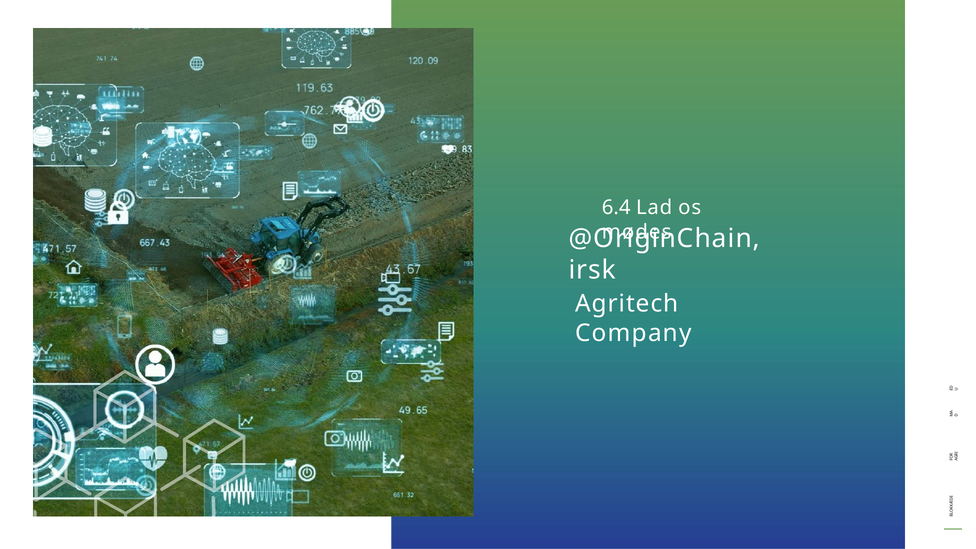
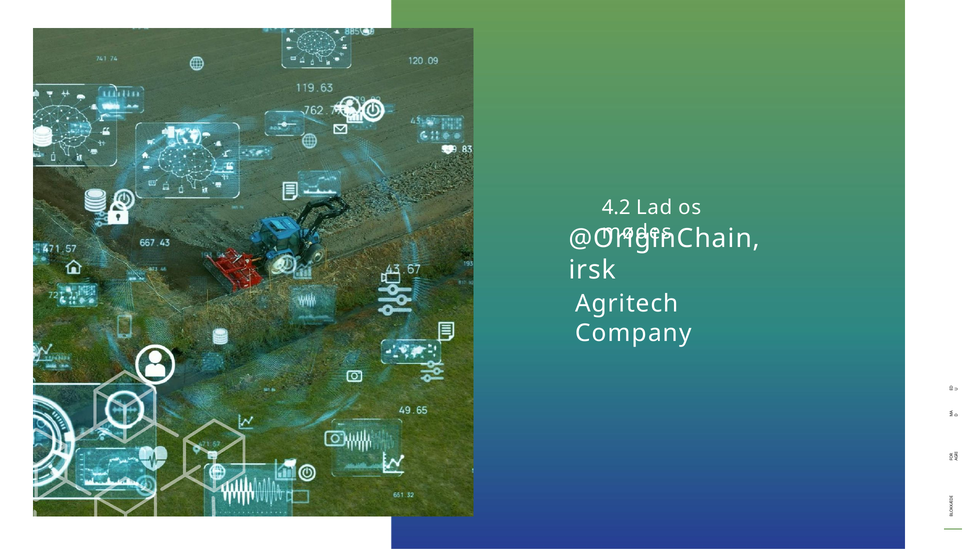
6.4: 6.4 -> 4.2
